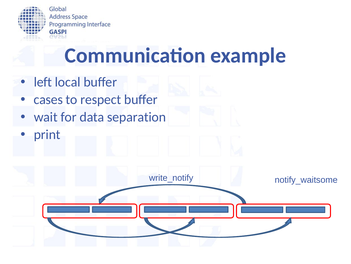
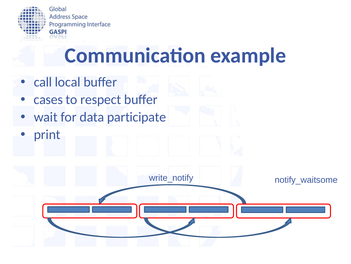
left: left -> call
separation: separation -> participate
